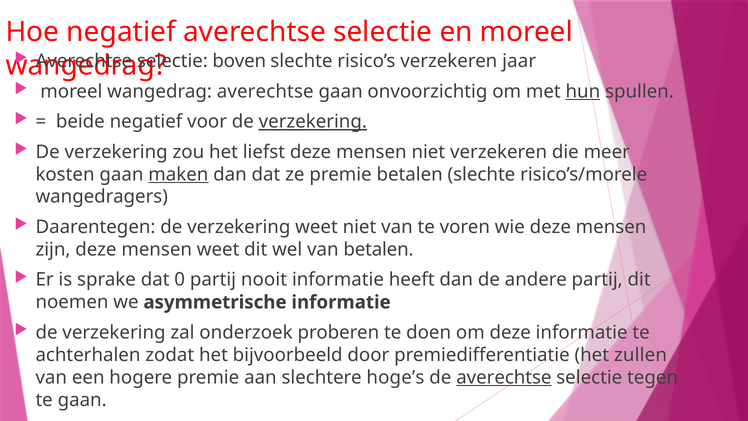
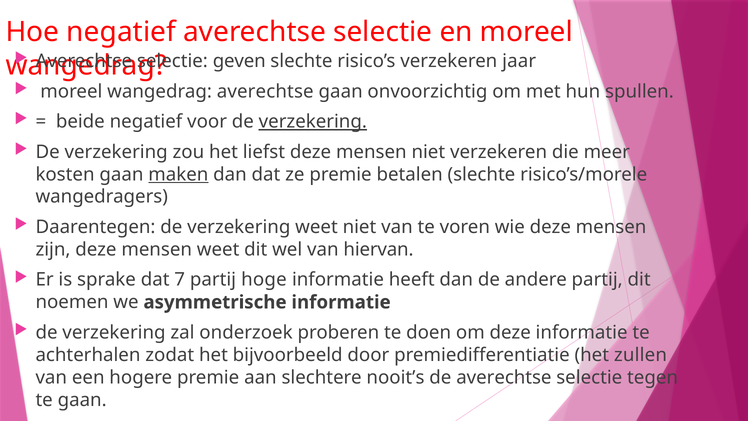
boven: boven -> geven
hun underline: present -> none
van betalen: betalen -> hiervan
0: 0 -> 7
nooit: nooit -> hoge
hoge’s: hoge’s -> nooit’s
averechtse at (504, 377) underline: present -> none
